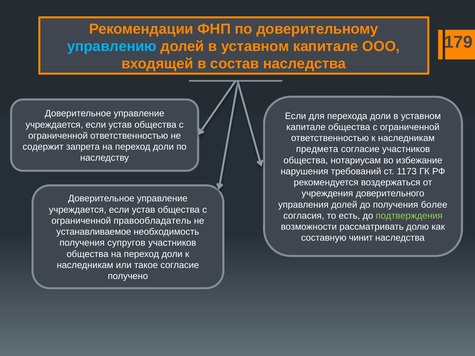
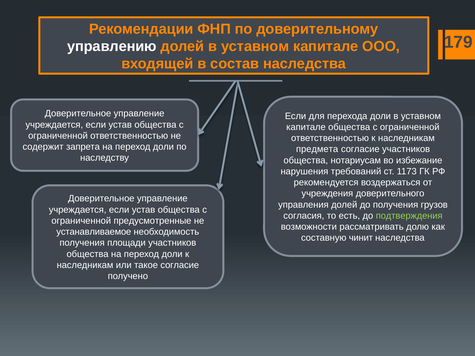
управлению colour: light blue -> white
более: более -> грузов
правообладатель: правообладатель -> предусмотренные
супругов: супругов -> площади
